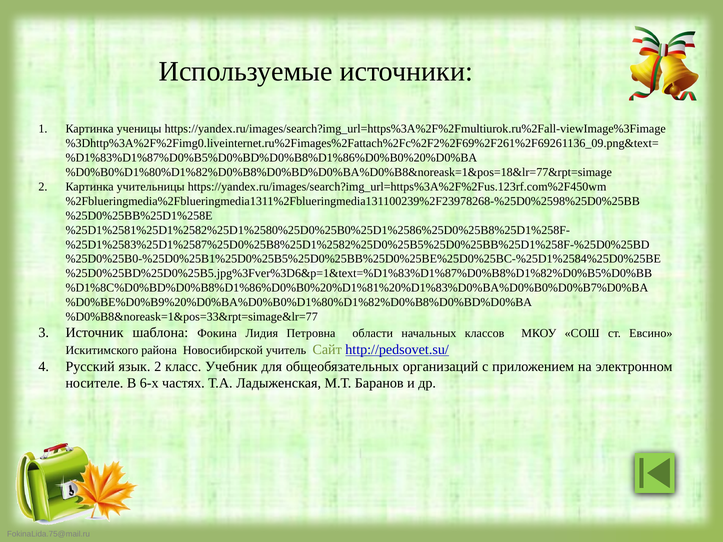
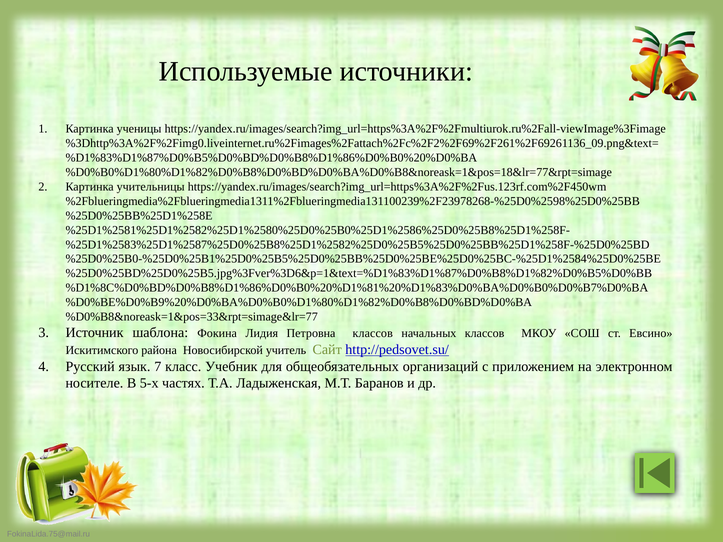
Петровна области: области -> классов
язык 2: 2 -> 7
6-х: 6-х -> 5-х
